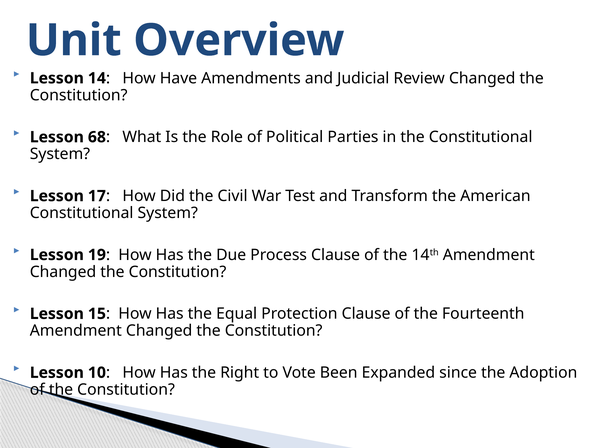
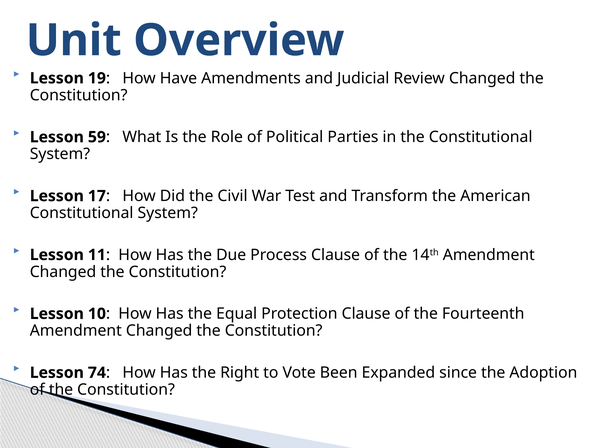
14: 14 -> 19
68: 68 -> 59
19: 19 -> 11
15: 15 -> 10
10: 10 -> 74
